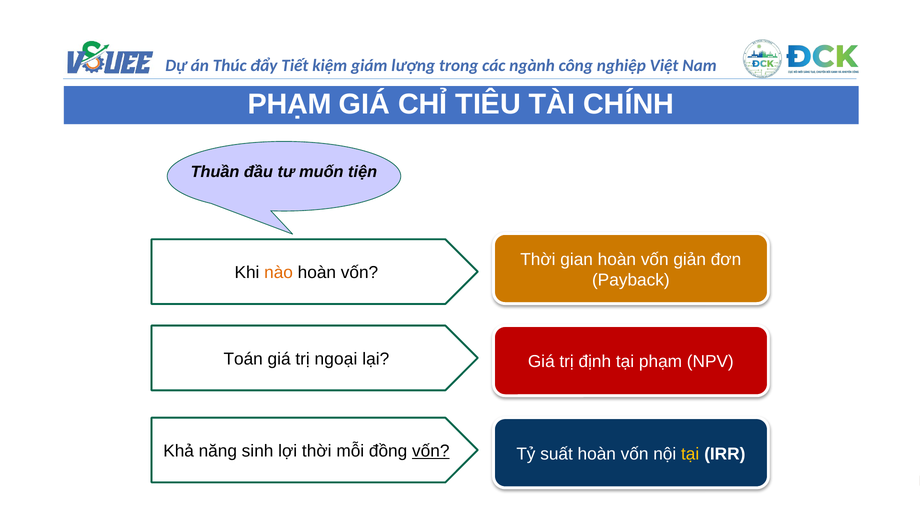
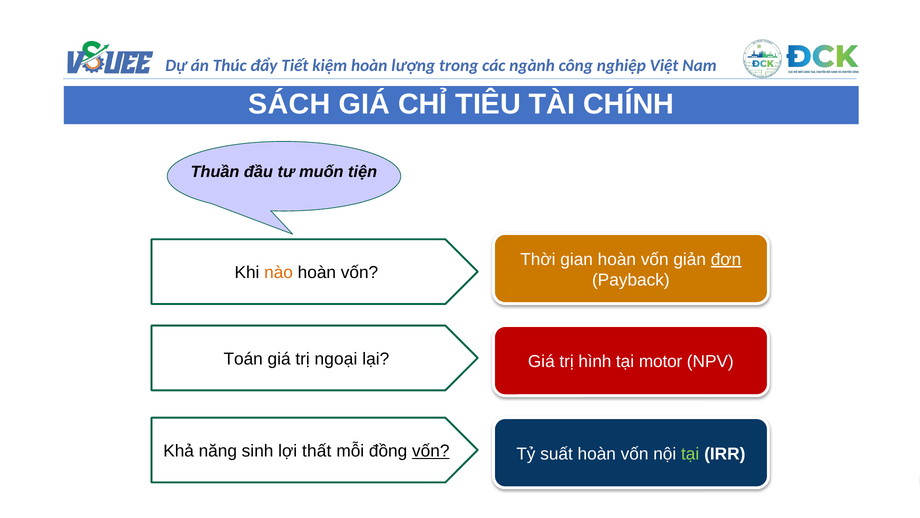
giám at (369, 65): giám -> hoàn
PHẠM at (290, 104): PHẠM -> SÁCH
đơn underline: none -> present
định: định -> hình
tại phạm: phạm -> motor
lợi thời: thời -> thất
tại at (690, 453) colour: yellow -> light green
